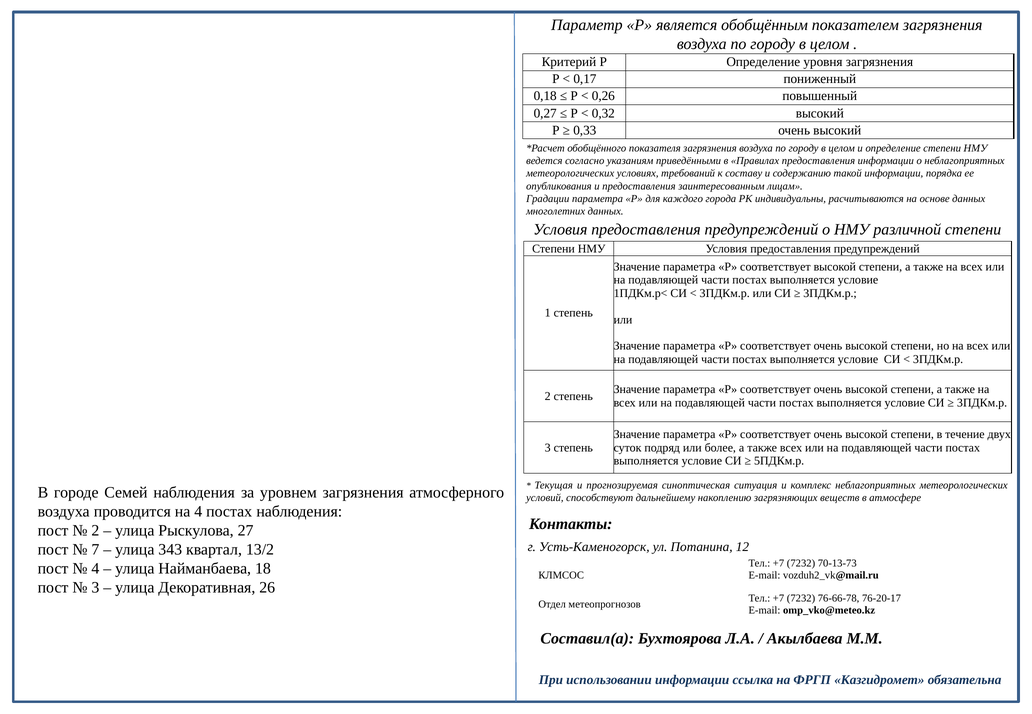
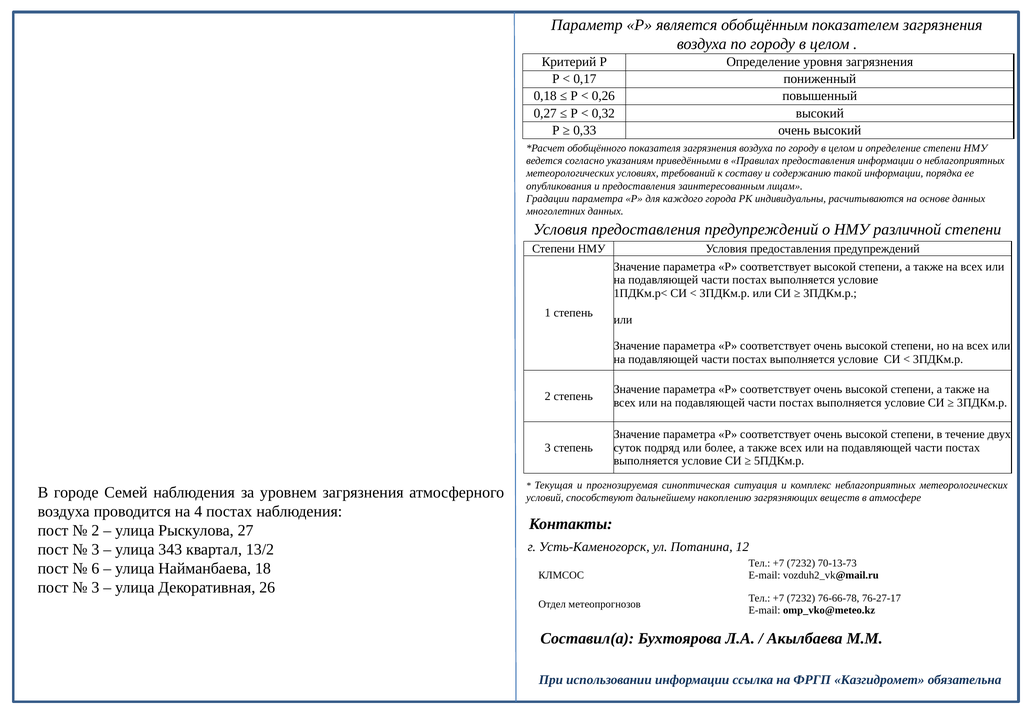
7 at (95, 550): 7 -> 3
4 at (95, 569): 4 -> 6
76-20-17: 76-20-17 -> 76-27-17
